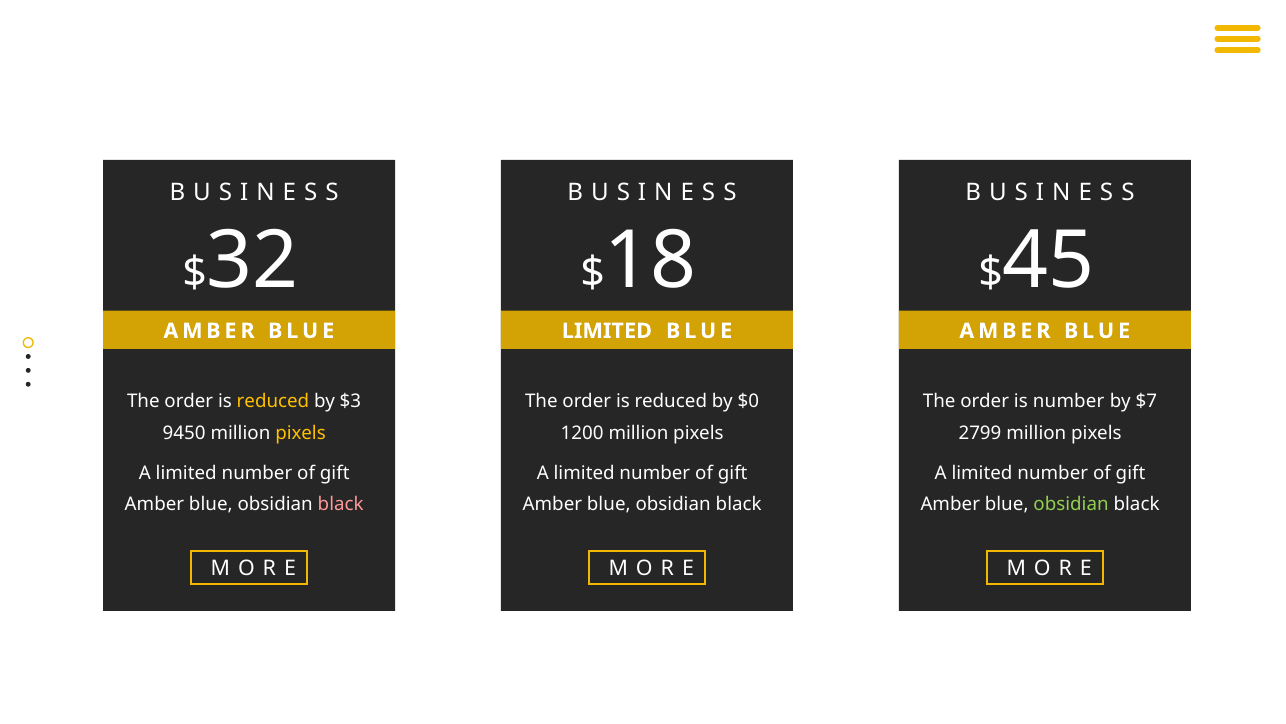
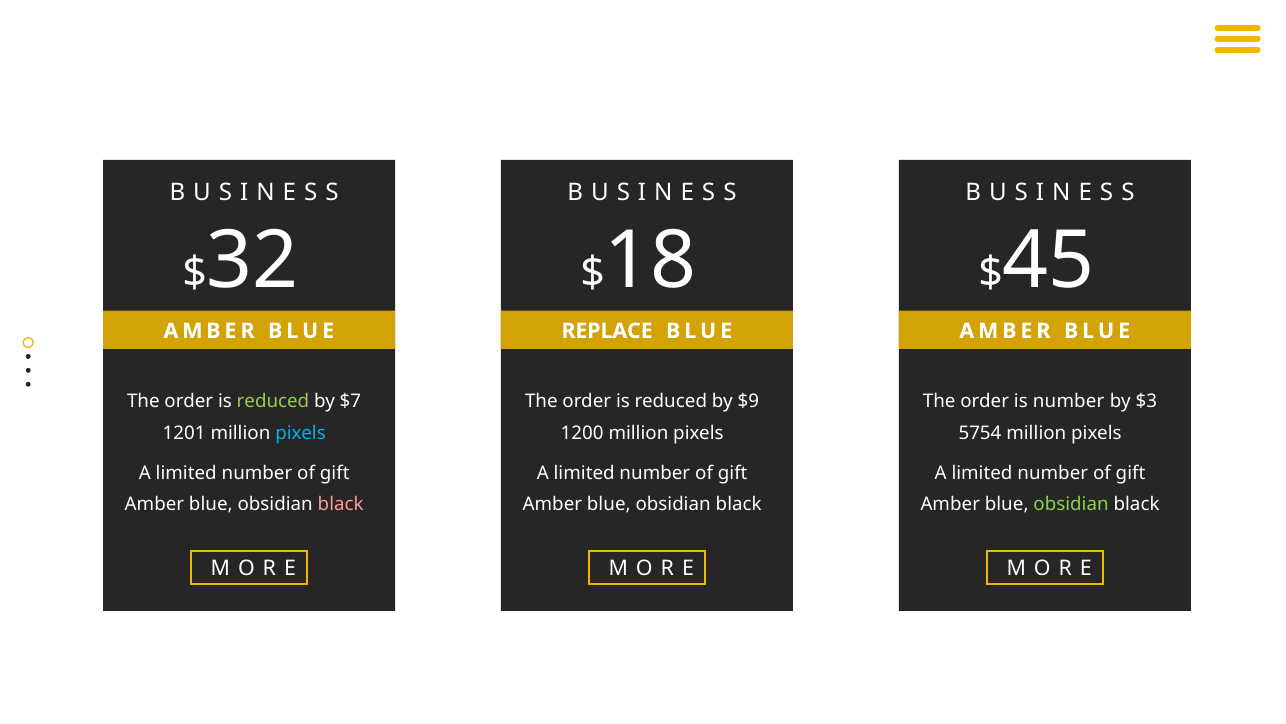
LIMITED at (607, 331): LIMITED -> REPLACE
reduced at (273, 401) colour: yellow -> light green
$3: $3 -> $7
$0: $0 -> $9
$7: $7 -> $3
9450: 9450 -> 1201
pixels at (301, 433) colour: yellow -> light blue
2799: 2799 -> 5754
